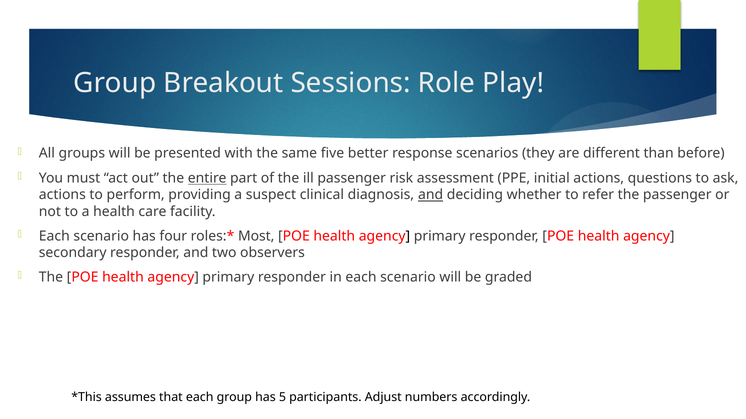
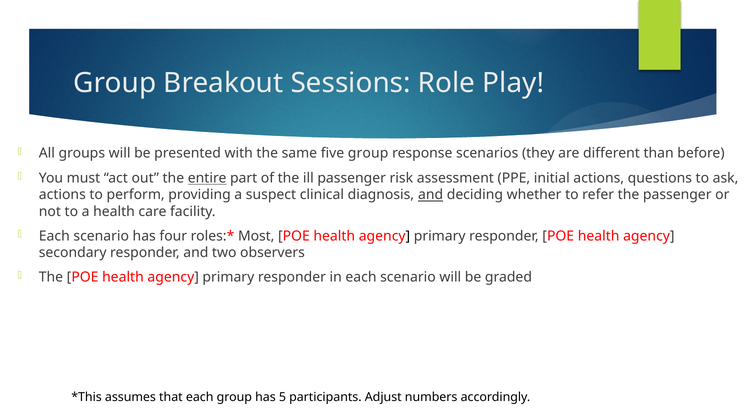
five better: better -> group
